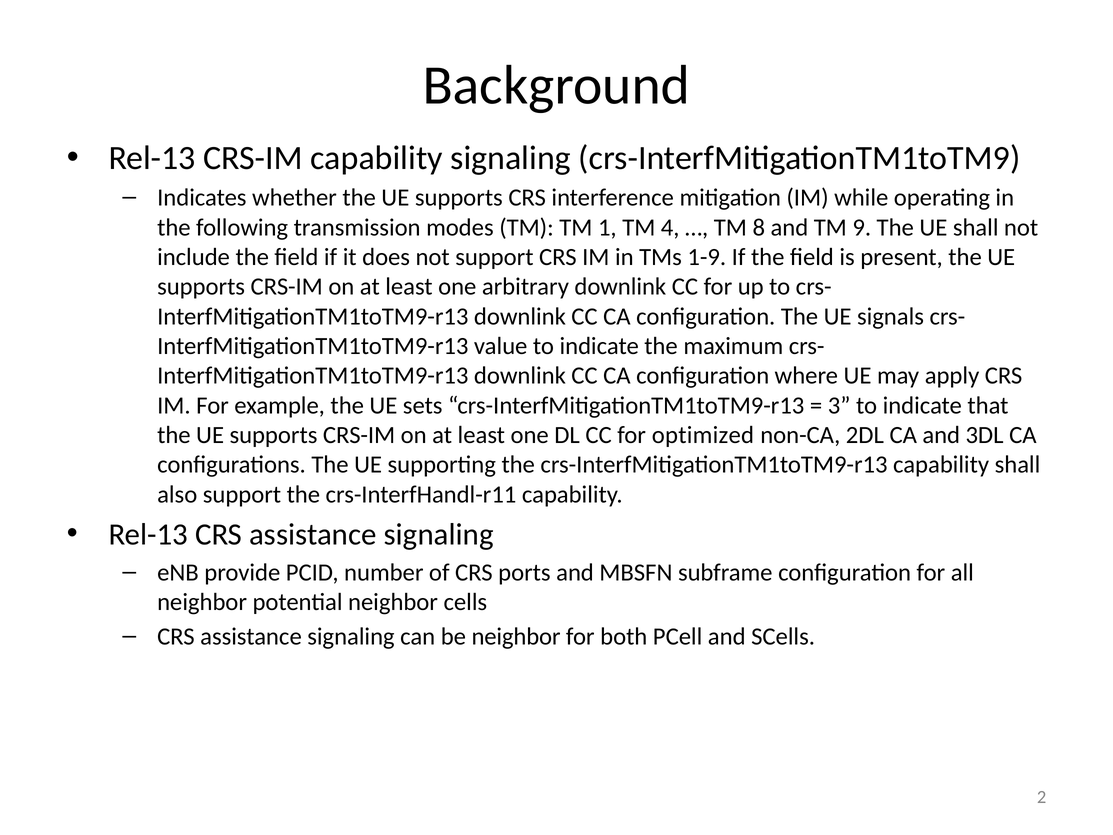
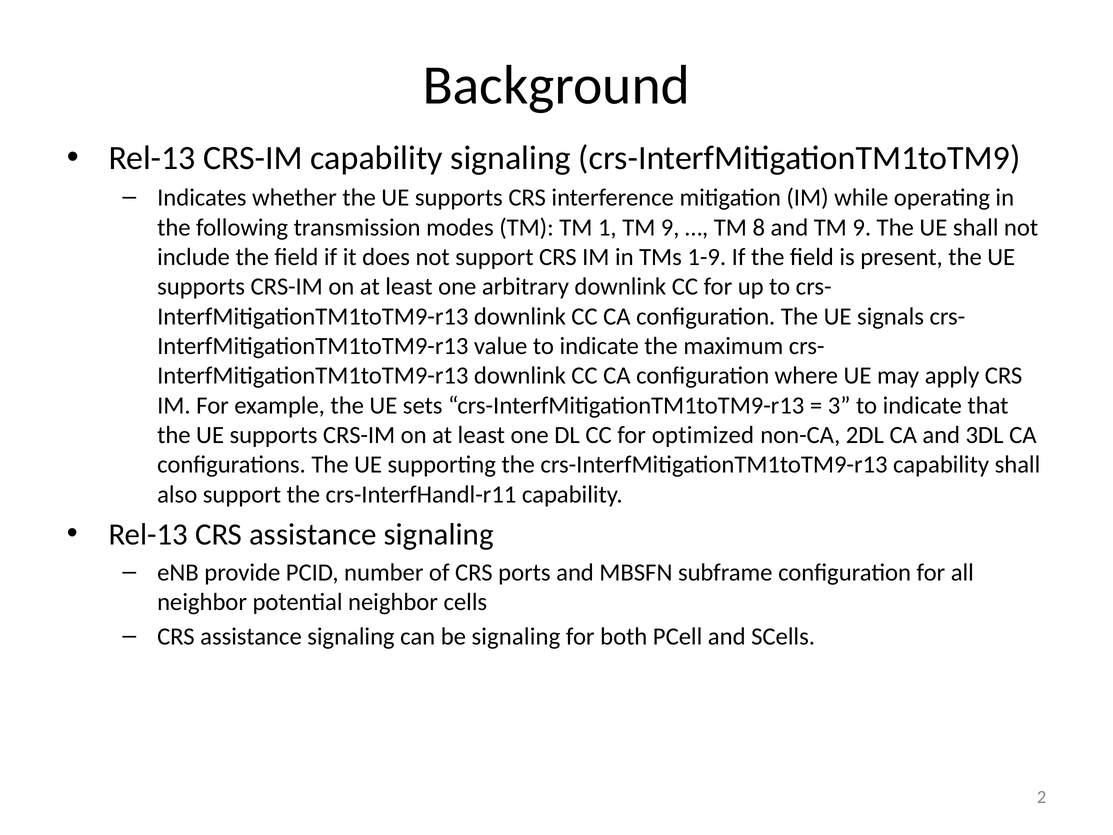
1 TM 4: 4 -> 9
be neighbor: neighbor -> signaling
